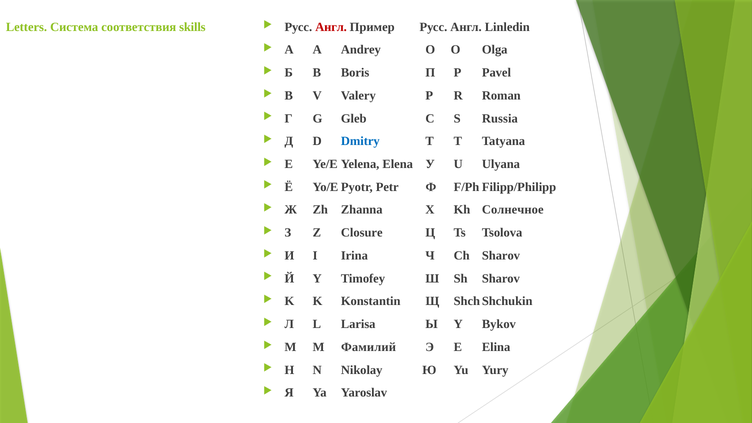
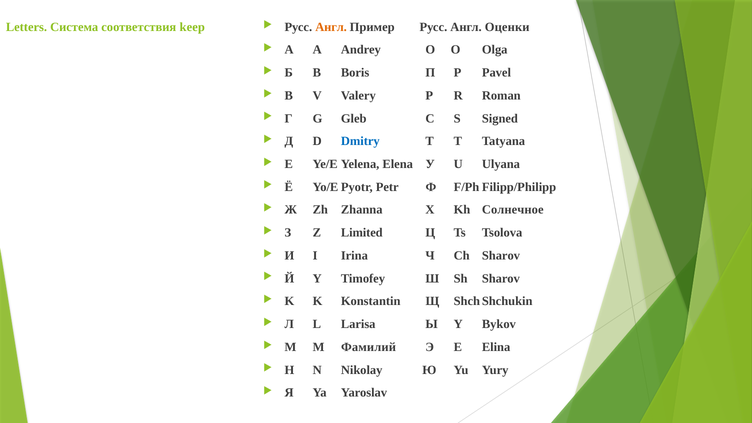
skills: skills -> keep
Англ at (331, 27) colour: red -> orange
Linledin: Linledin -> Оценки
Russia: Russia -> Signed
Closure: Closure -> Limited
